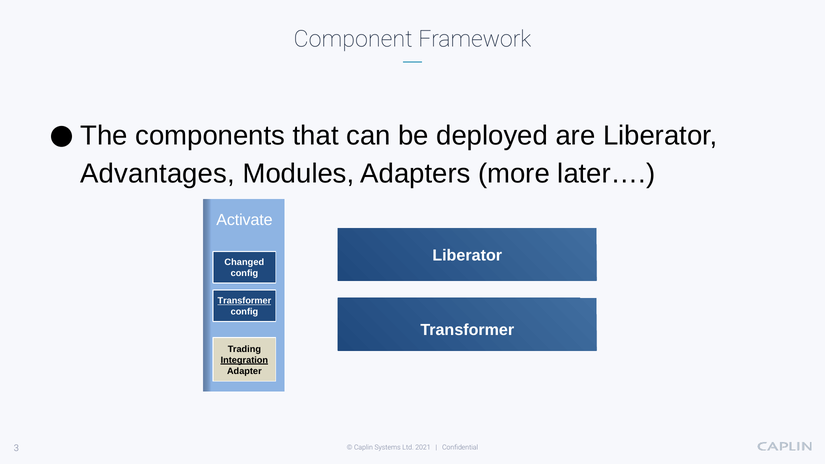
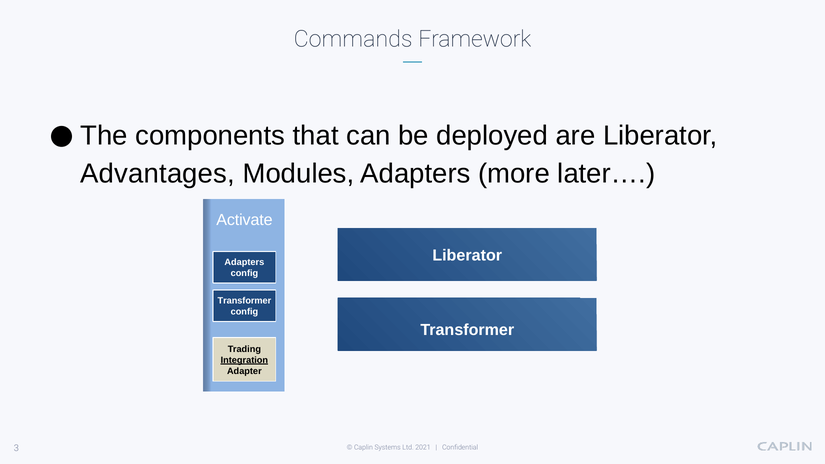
Component: Component -> Commands
Changed at (244, 262): Changed -> Adapters
Transformer at (244, 301) underline: present -> none
